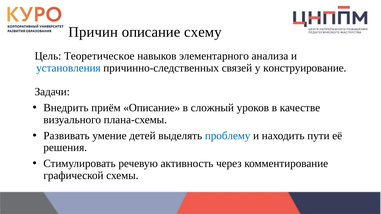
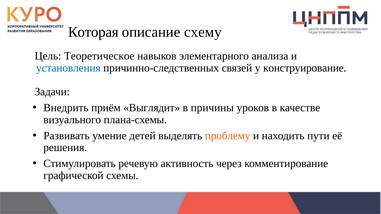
Причин: Причин -> Которая
приём Описание: Описание -> Выглядит
сложный: сложный -> причины
проблему colour: blue -> orange
